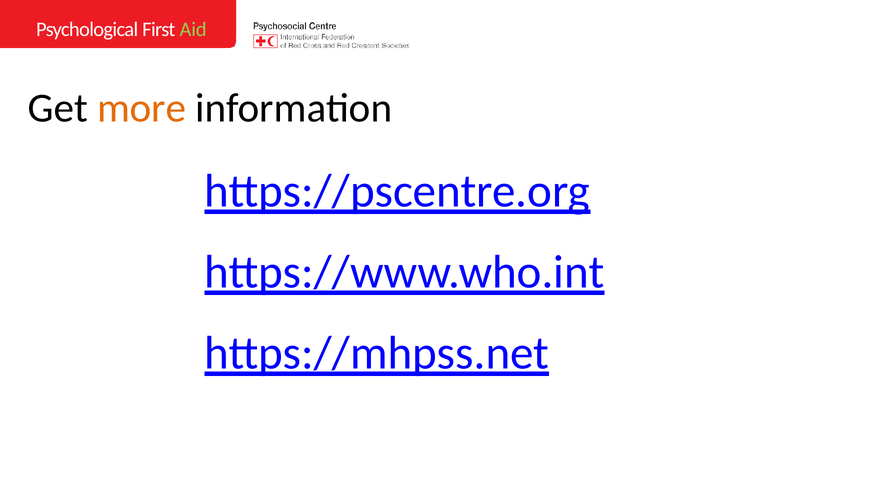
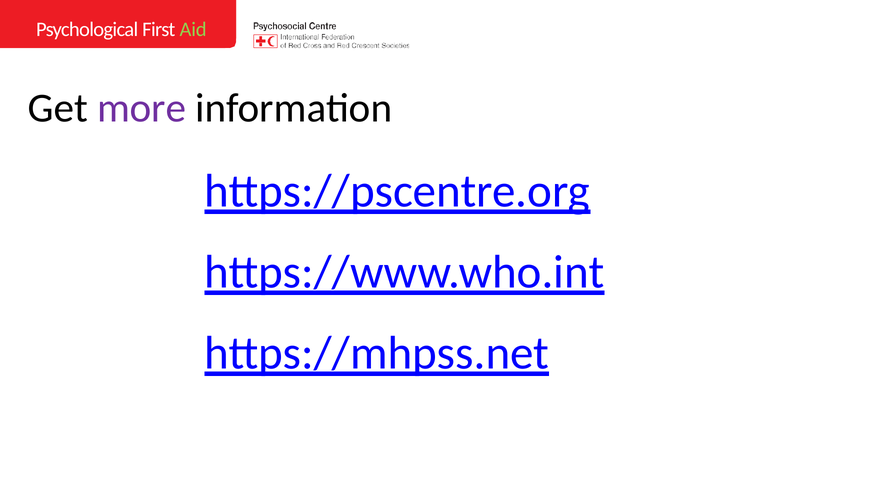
more colour: orange -> purple
